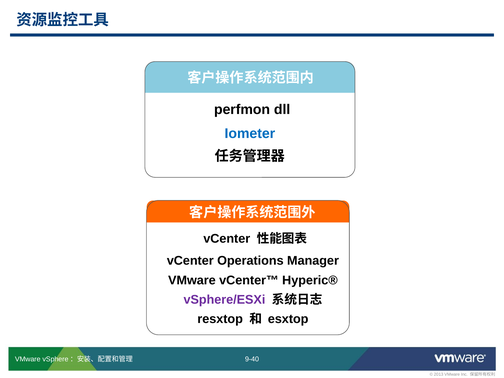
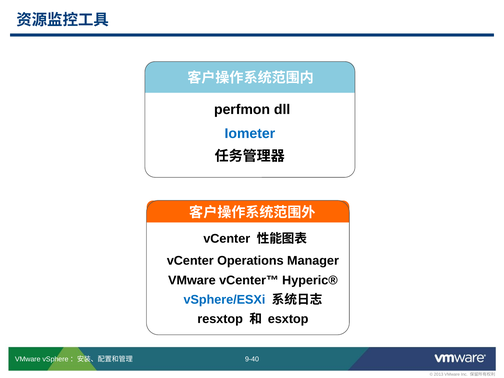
vSphere/ESXi colour: purple -> blue
